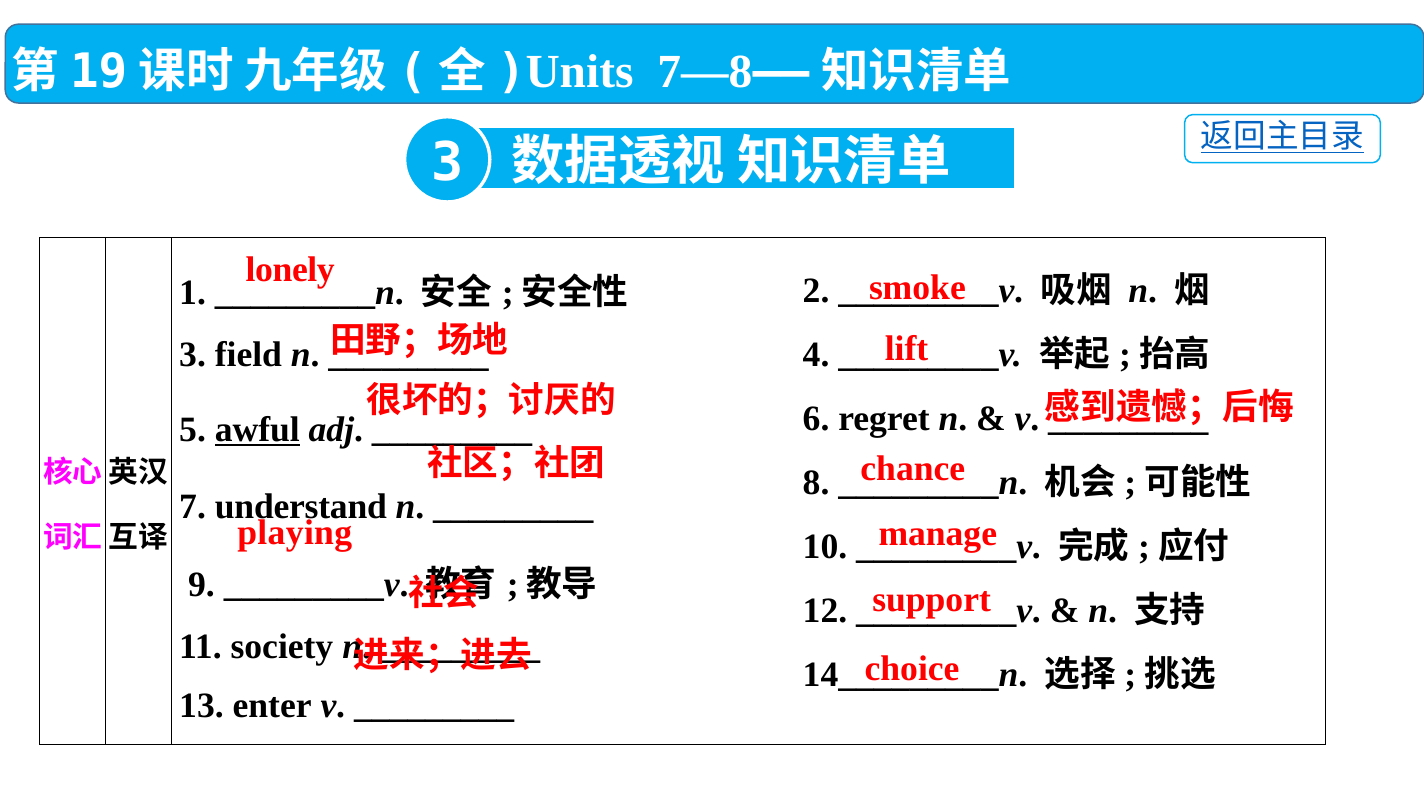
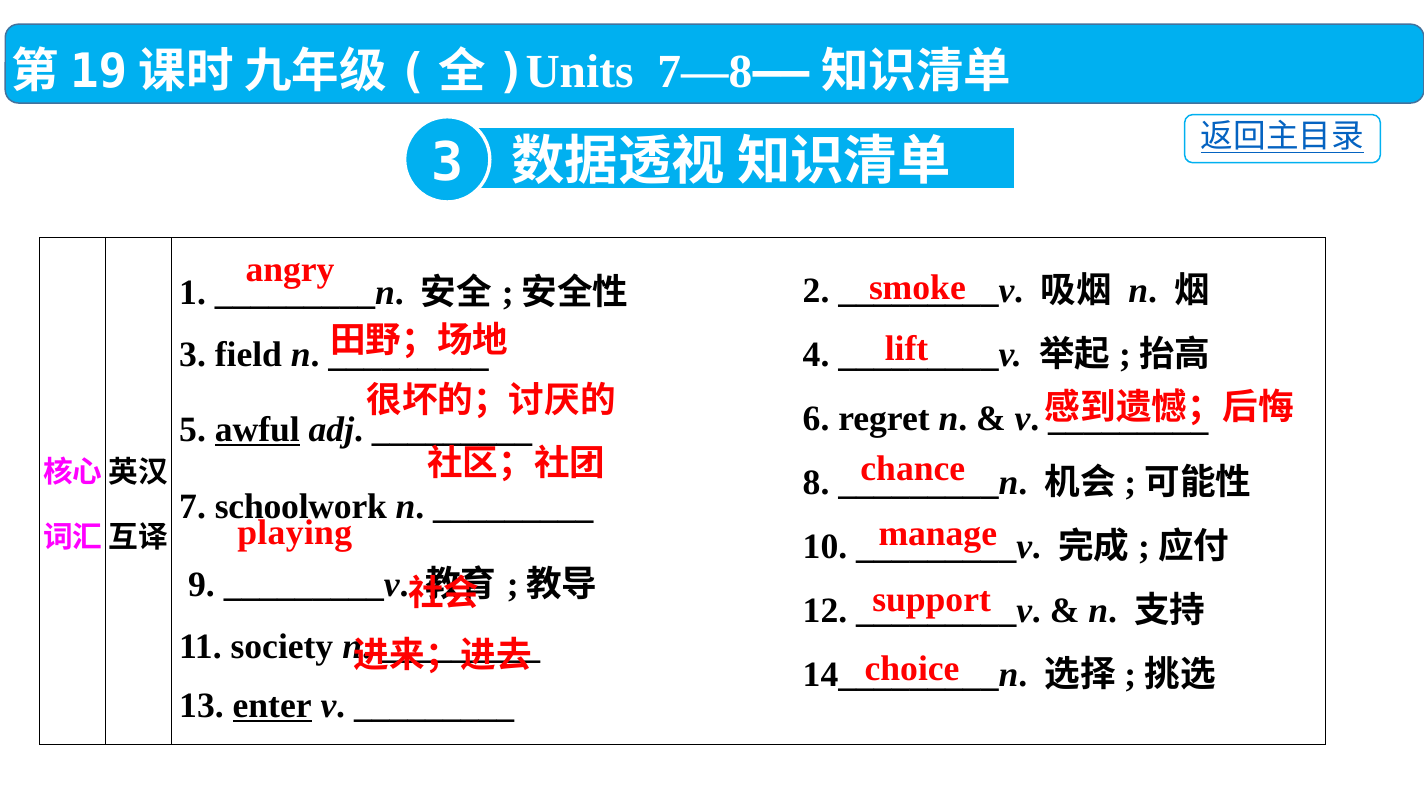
lonely: lonely -> angry
understand: understand -> schoolwork
enter underline: none -> present
